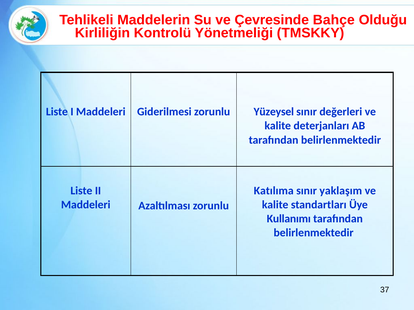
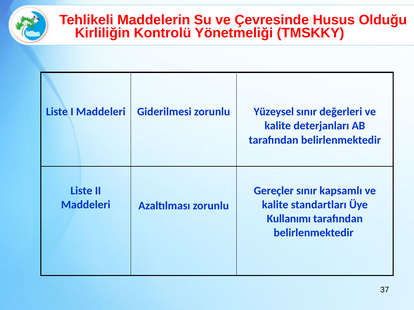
Bahçe: Bahçe -> Husus
Katılıma: Katılıma -> Gereçler
yaklaşım: yaklaşım -> kapsamlı
